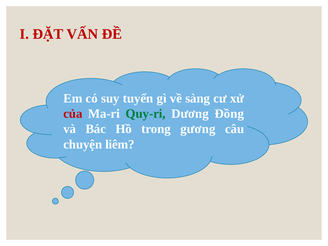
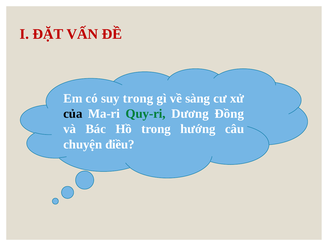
suy tuyển: tuyển -> trong
của colour: red -> black
gương: gương -> hướng
liêm: liêm -> điều
